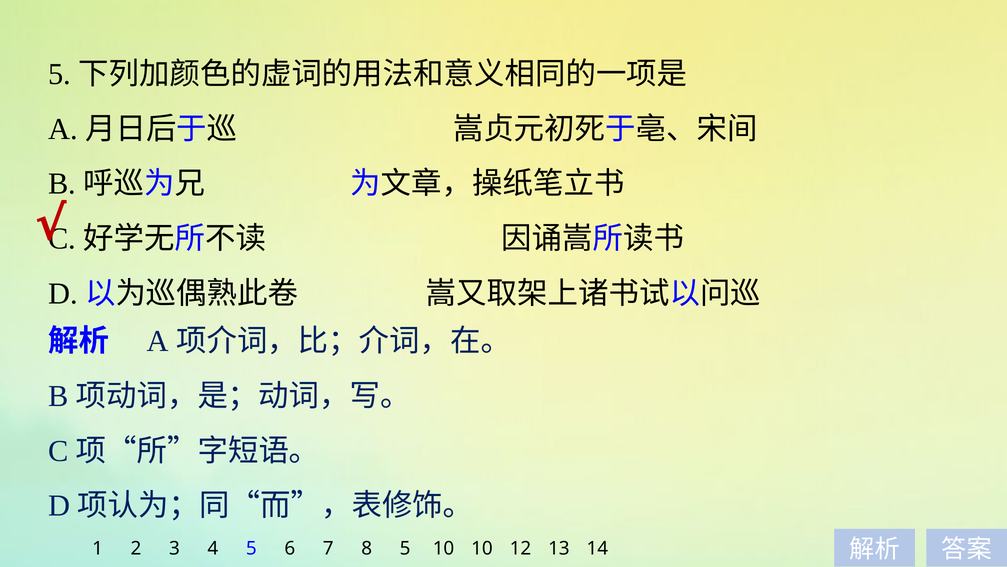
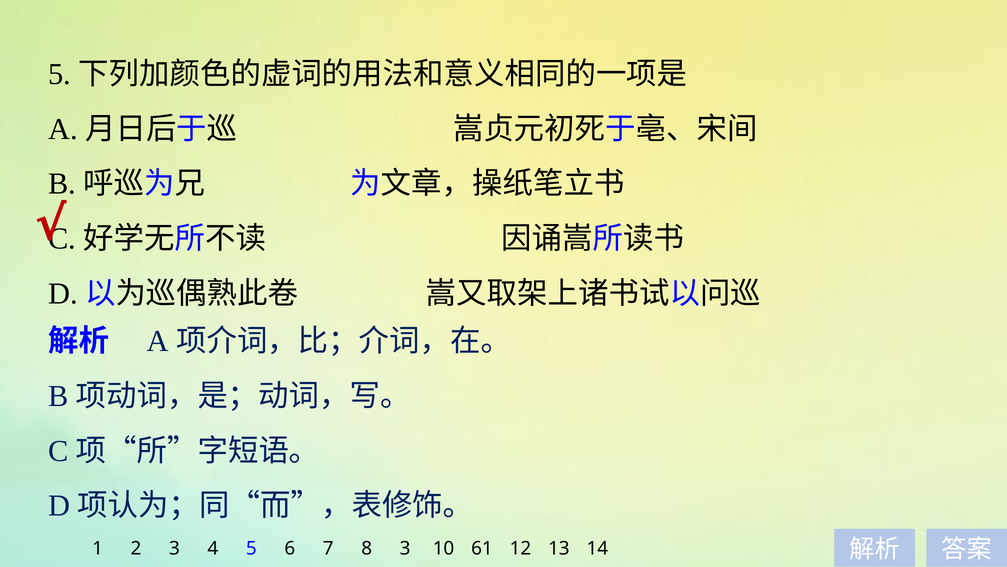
8 5: 5 -> 3
10 10: 10 -> 61
